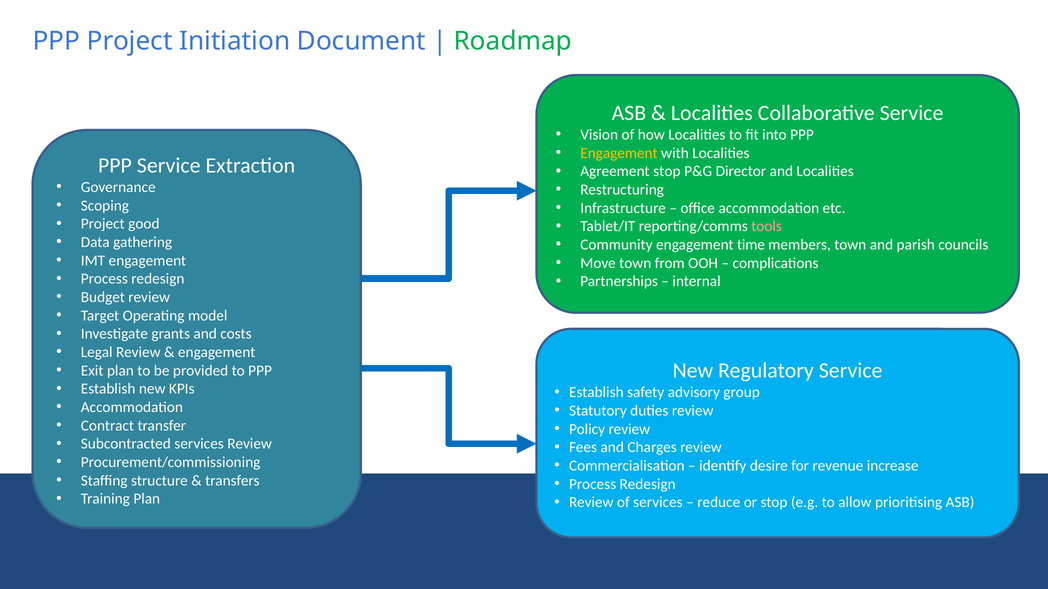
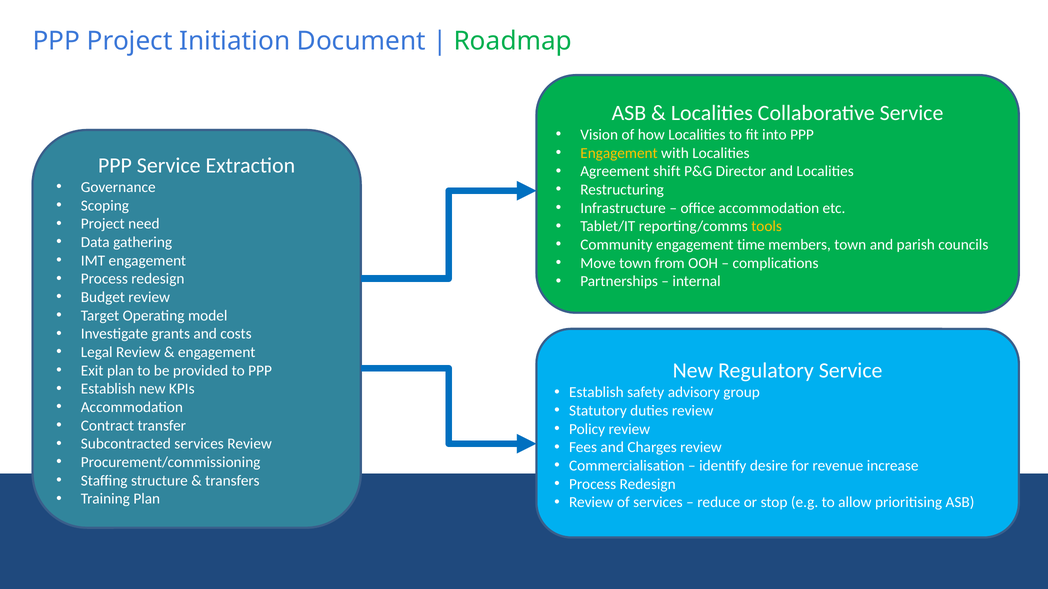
Agreement stop: stop -> shift
good: good -> need
tools colour: pink -> yellow
